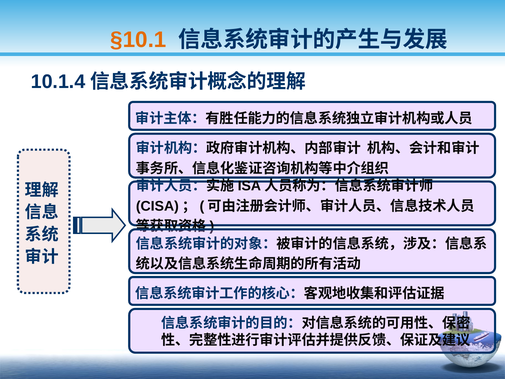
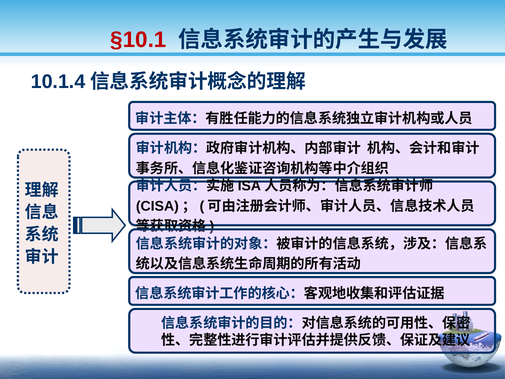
§10.1 colour: orange -> red
